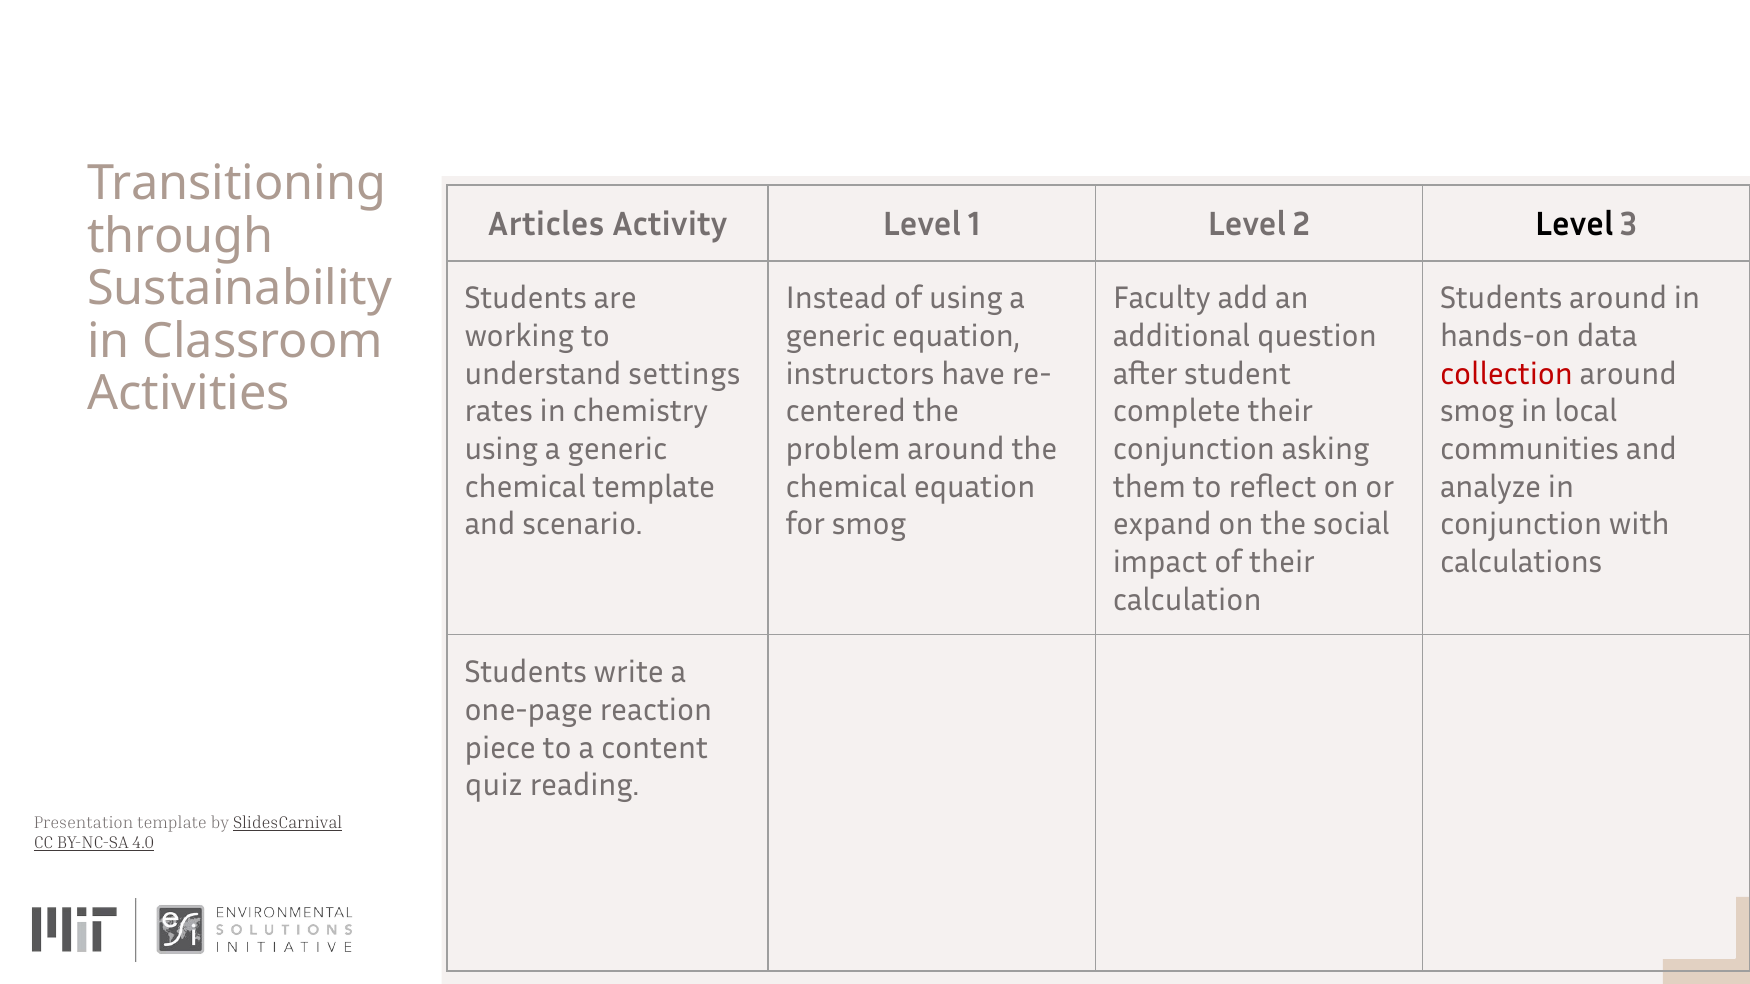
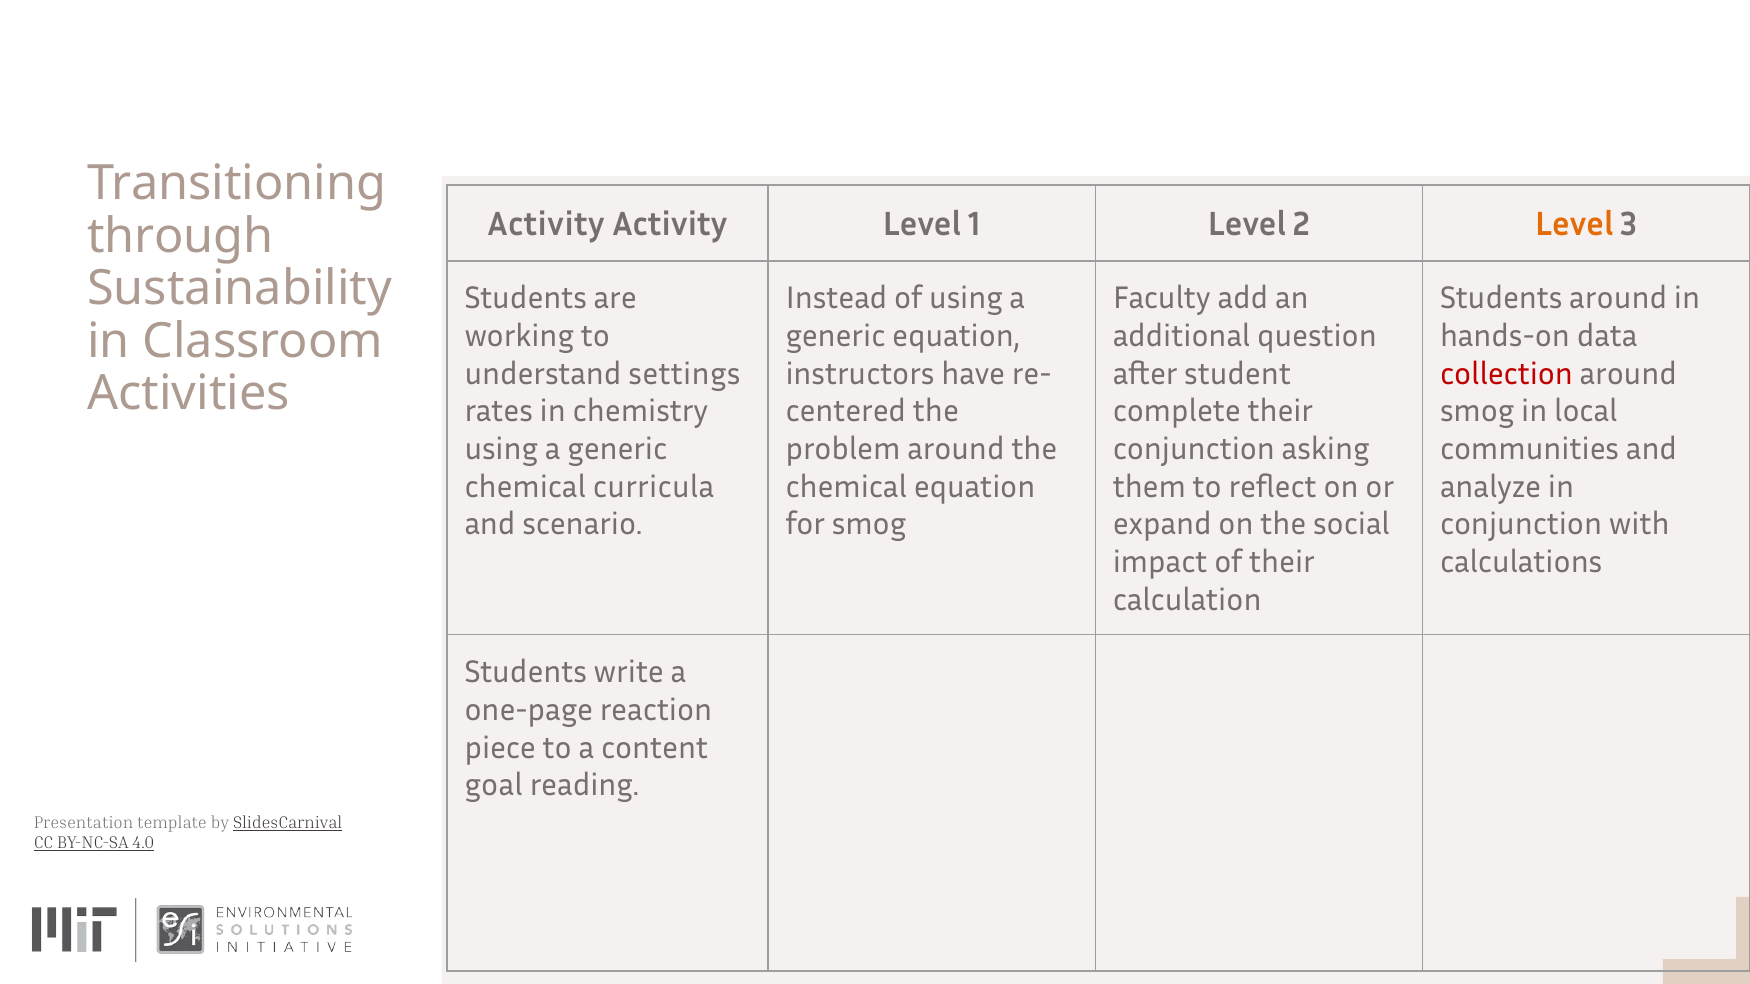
Articles at (546, 225): Articles -> Activity
Level at (1574, 225) colour: black -> orange
chemical template: template -> curricula
quiz: quiz -> goal
